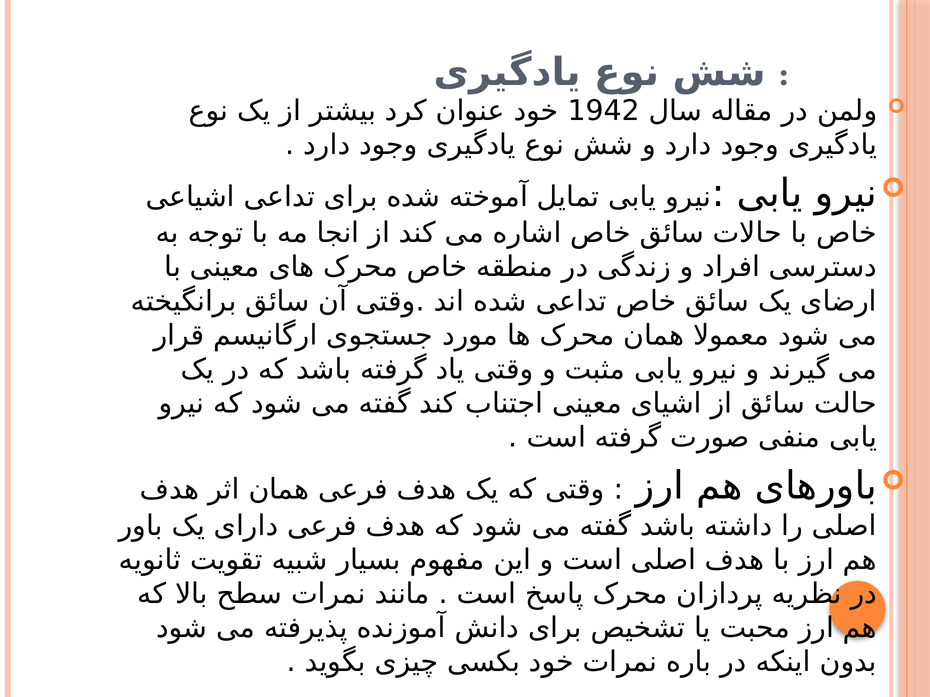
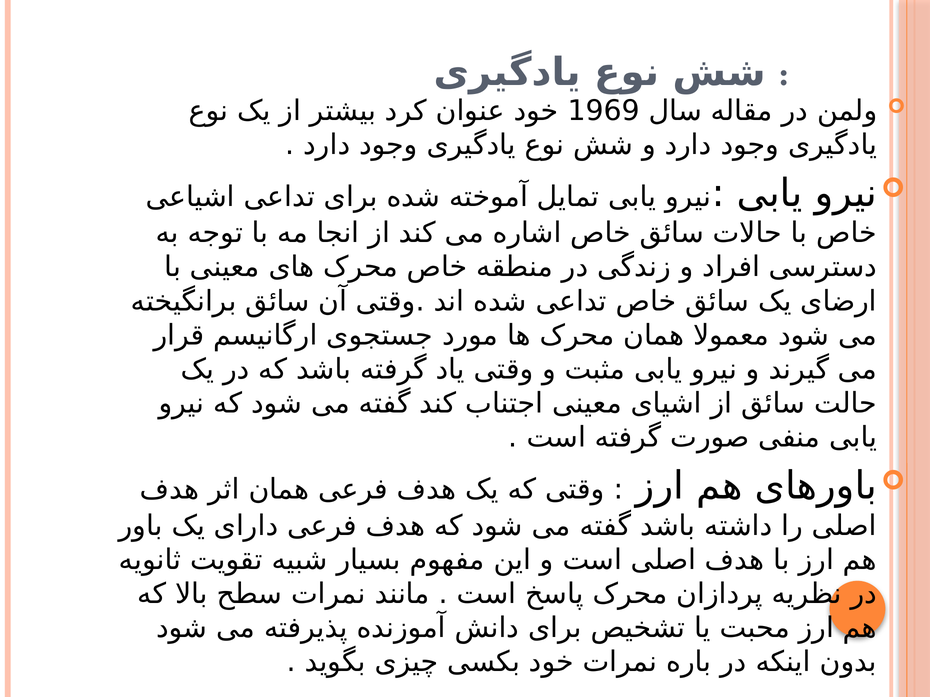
1942: 1942 -> 1969
